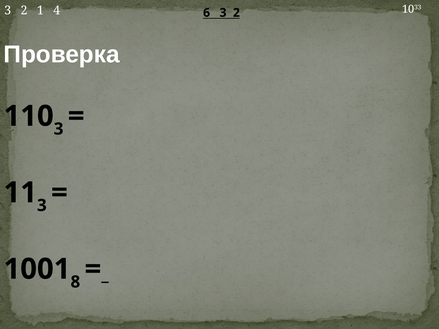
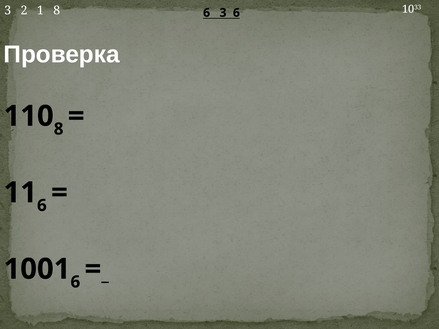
1 4: 4 -> 8
6 3 2: 2 -> 6
3 at (59, 129): 3 -> 8
3 at (42, 206): 3 -> 6
8 at (75, 282): 8 -> 6
